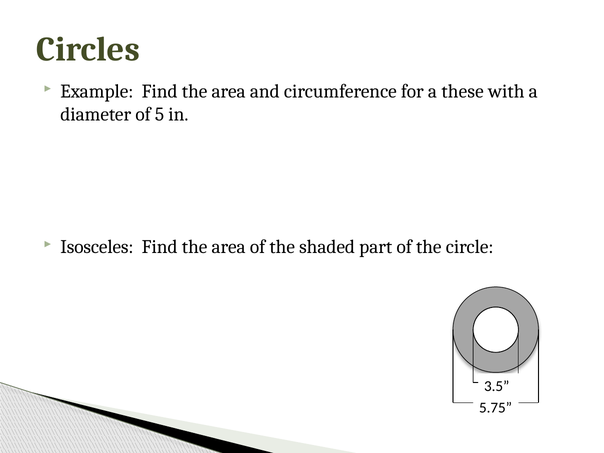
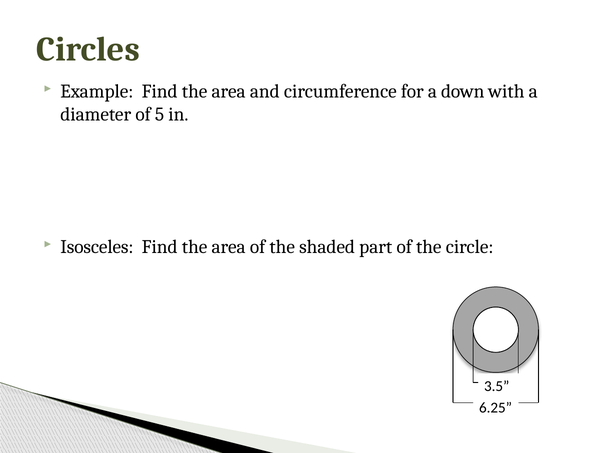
these: these -> down
5.75: 5.75 -> 6.25
